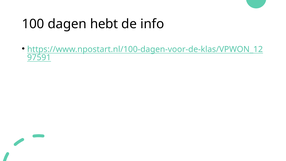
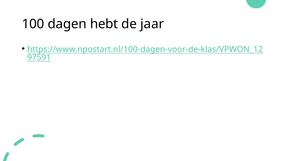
info: info -> jaar
